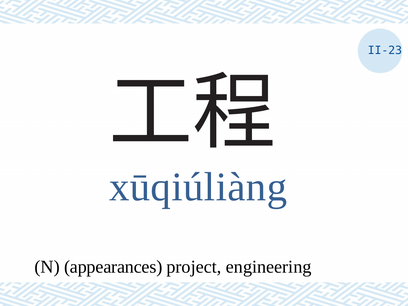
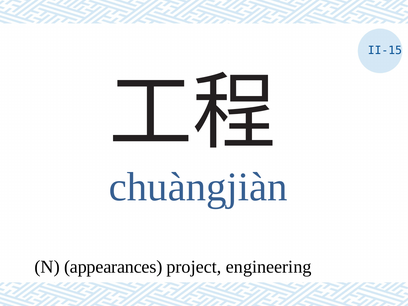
II-23: II-23 -> II-15
xūqiúliàng: xūqiúliàng -> chuàngjiàn
